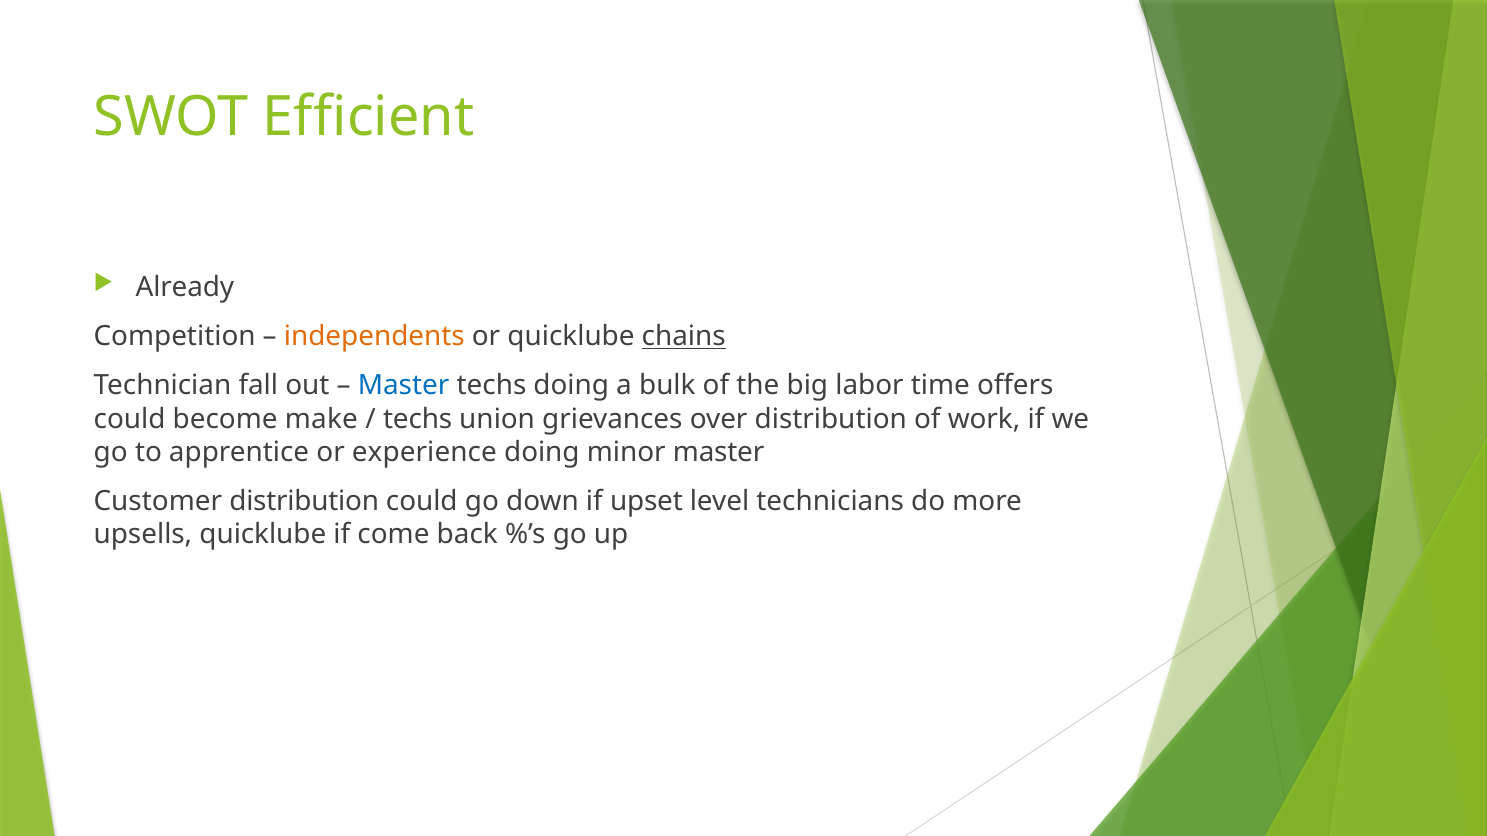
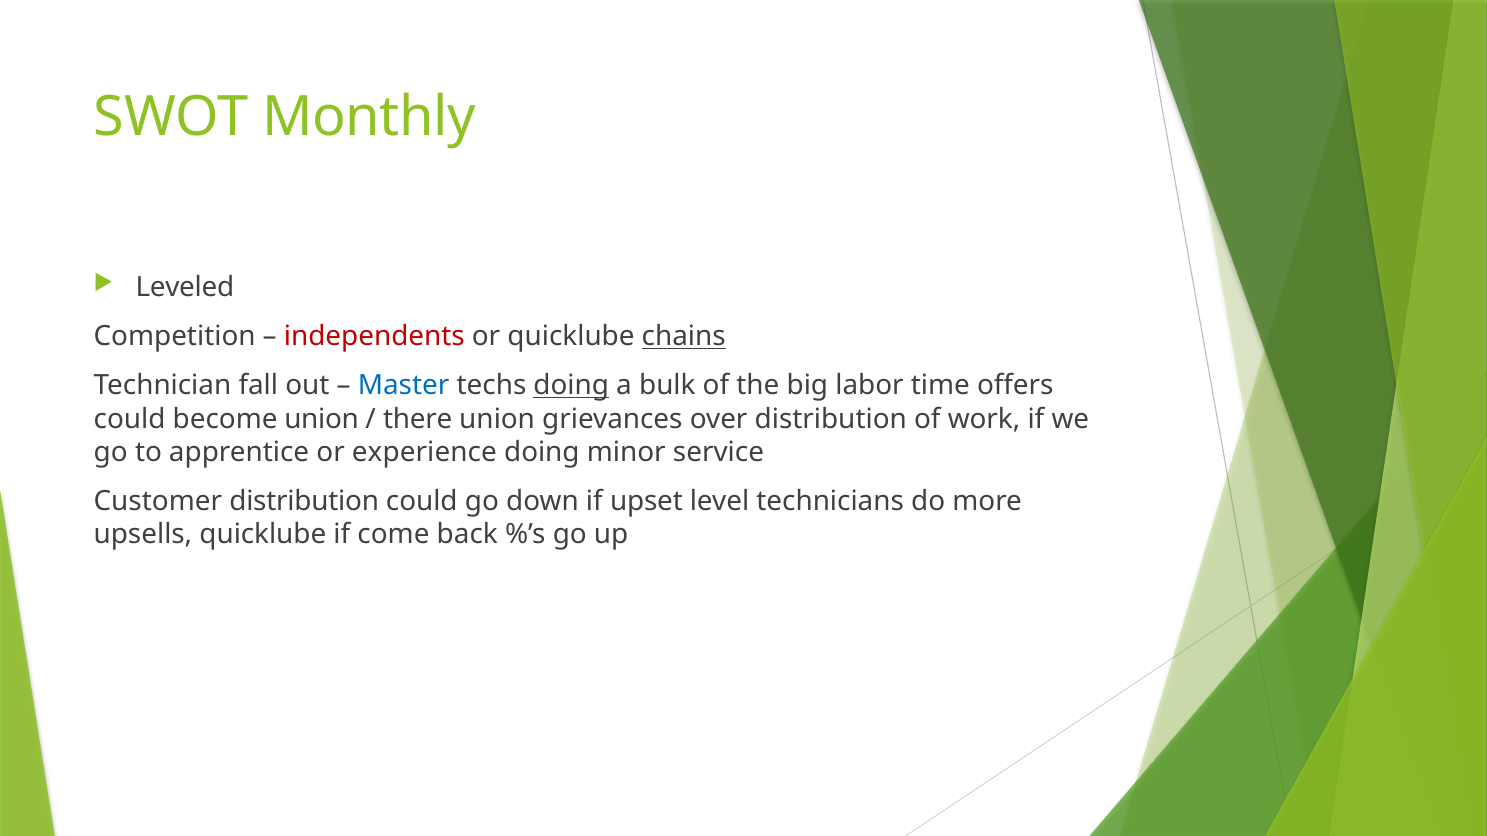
Efficient: Efficient -> Monthly
Already: Already -> Leveled
independents colour: orange -> red
doing at (571, 386) underline: none -> present
become make: make -> union
techs at (418, 419): techs -> there
minor master: master -> service
